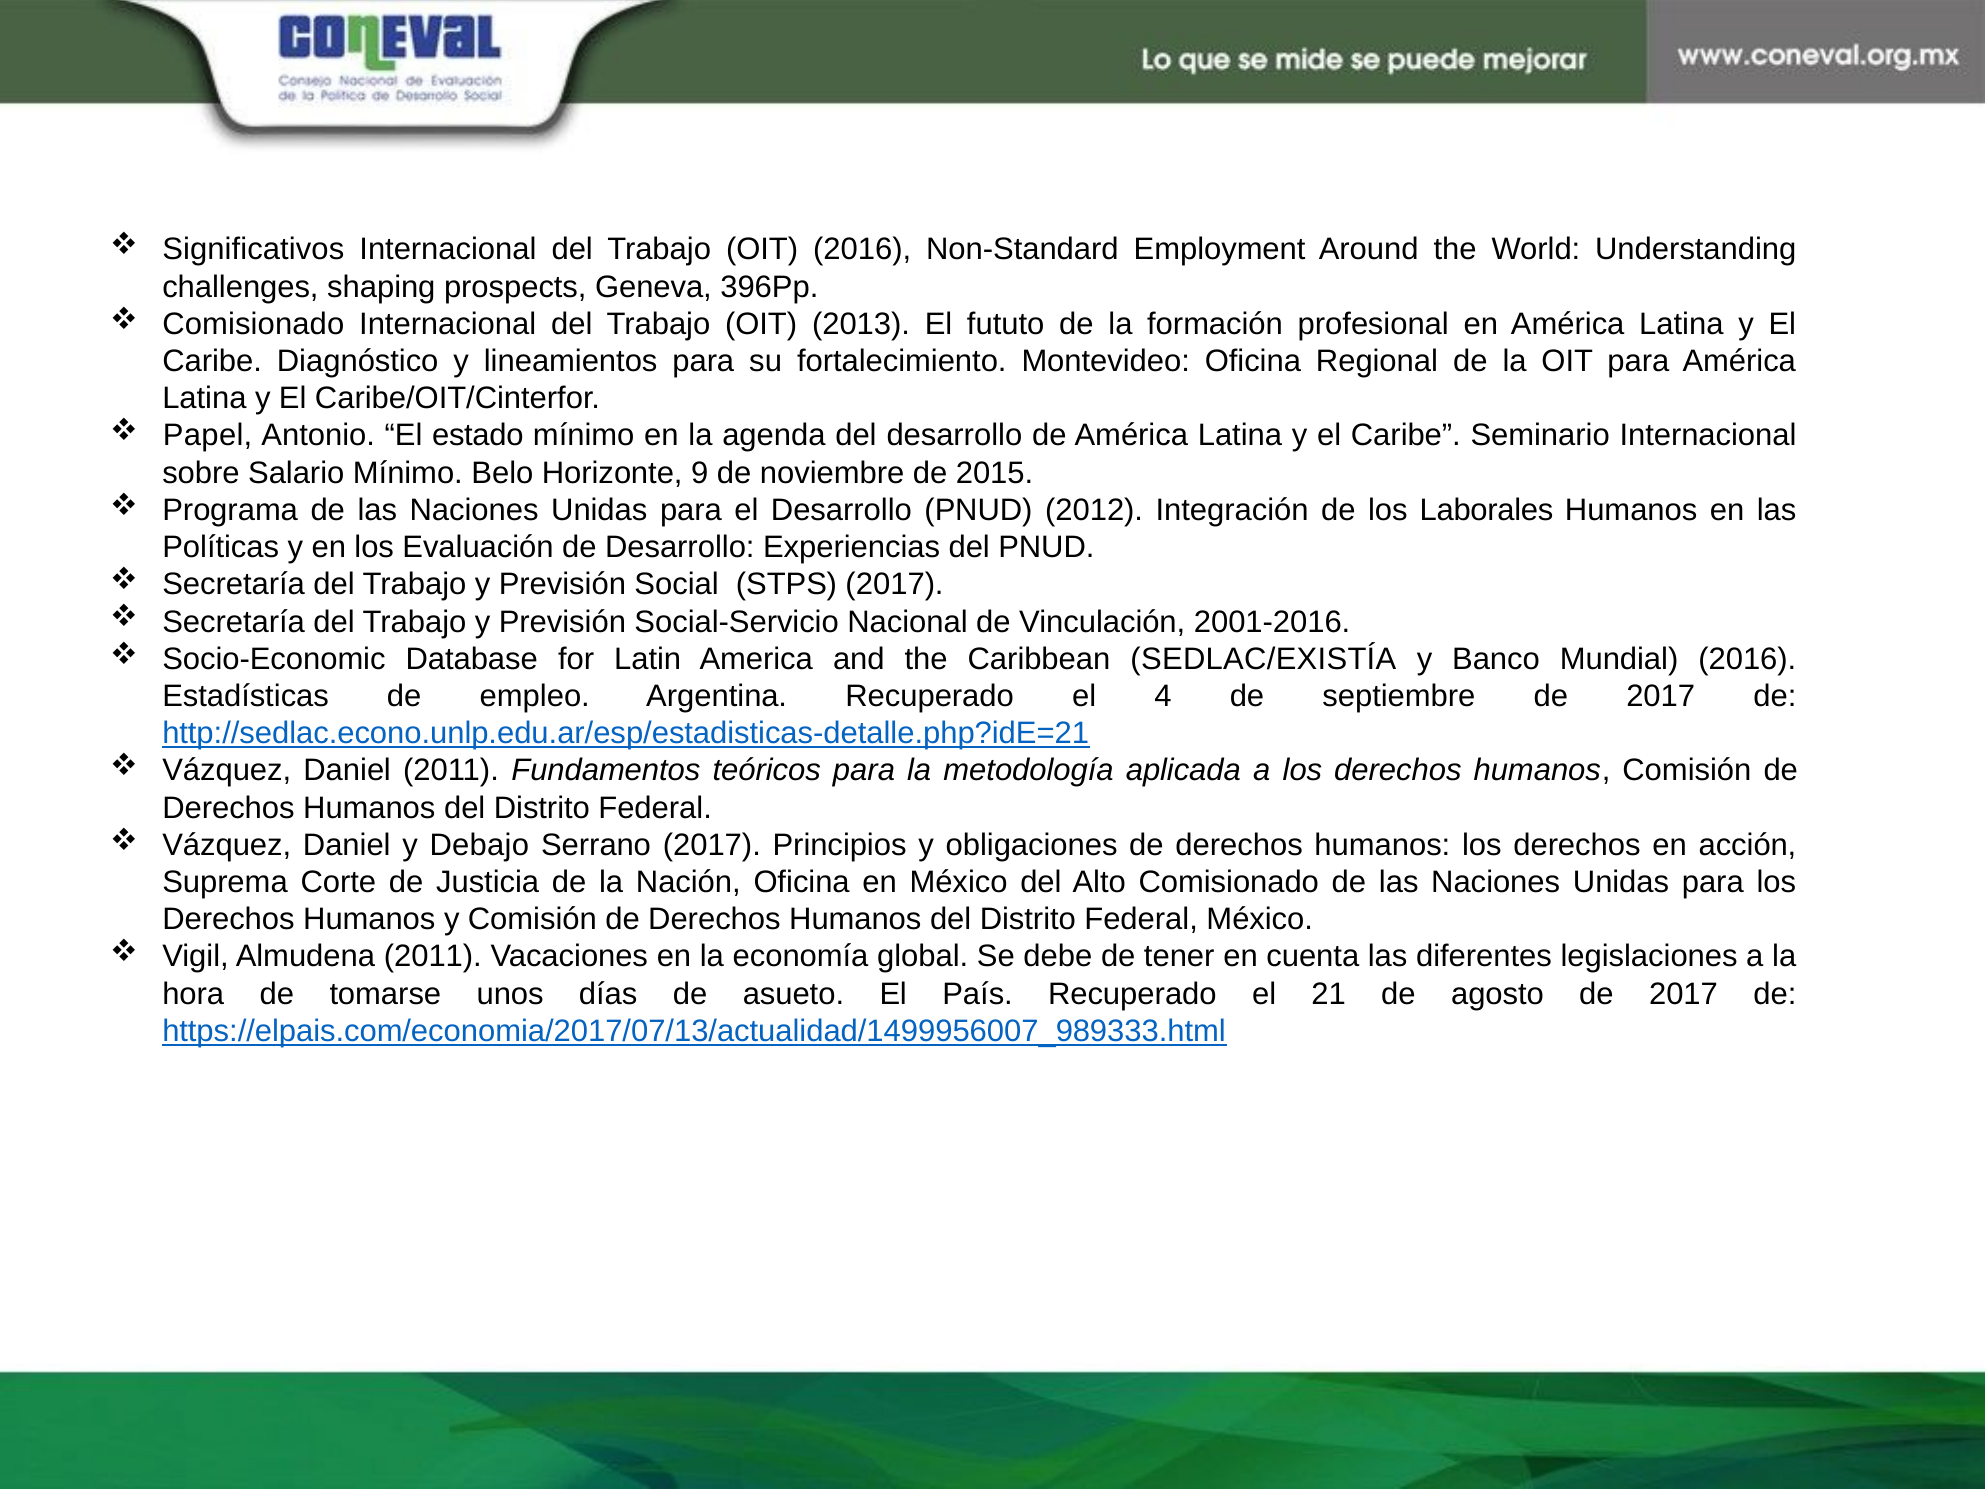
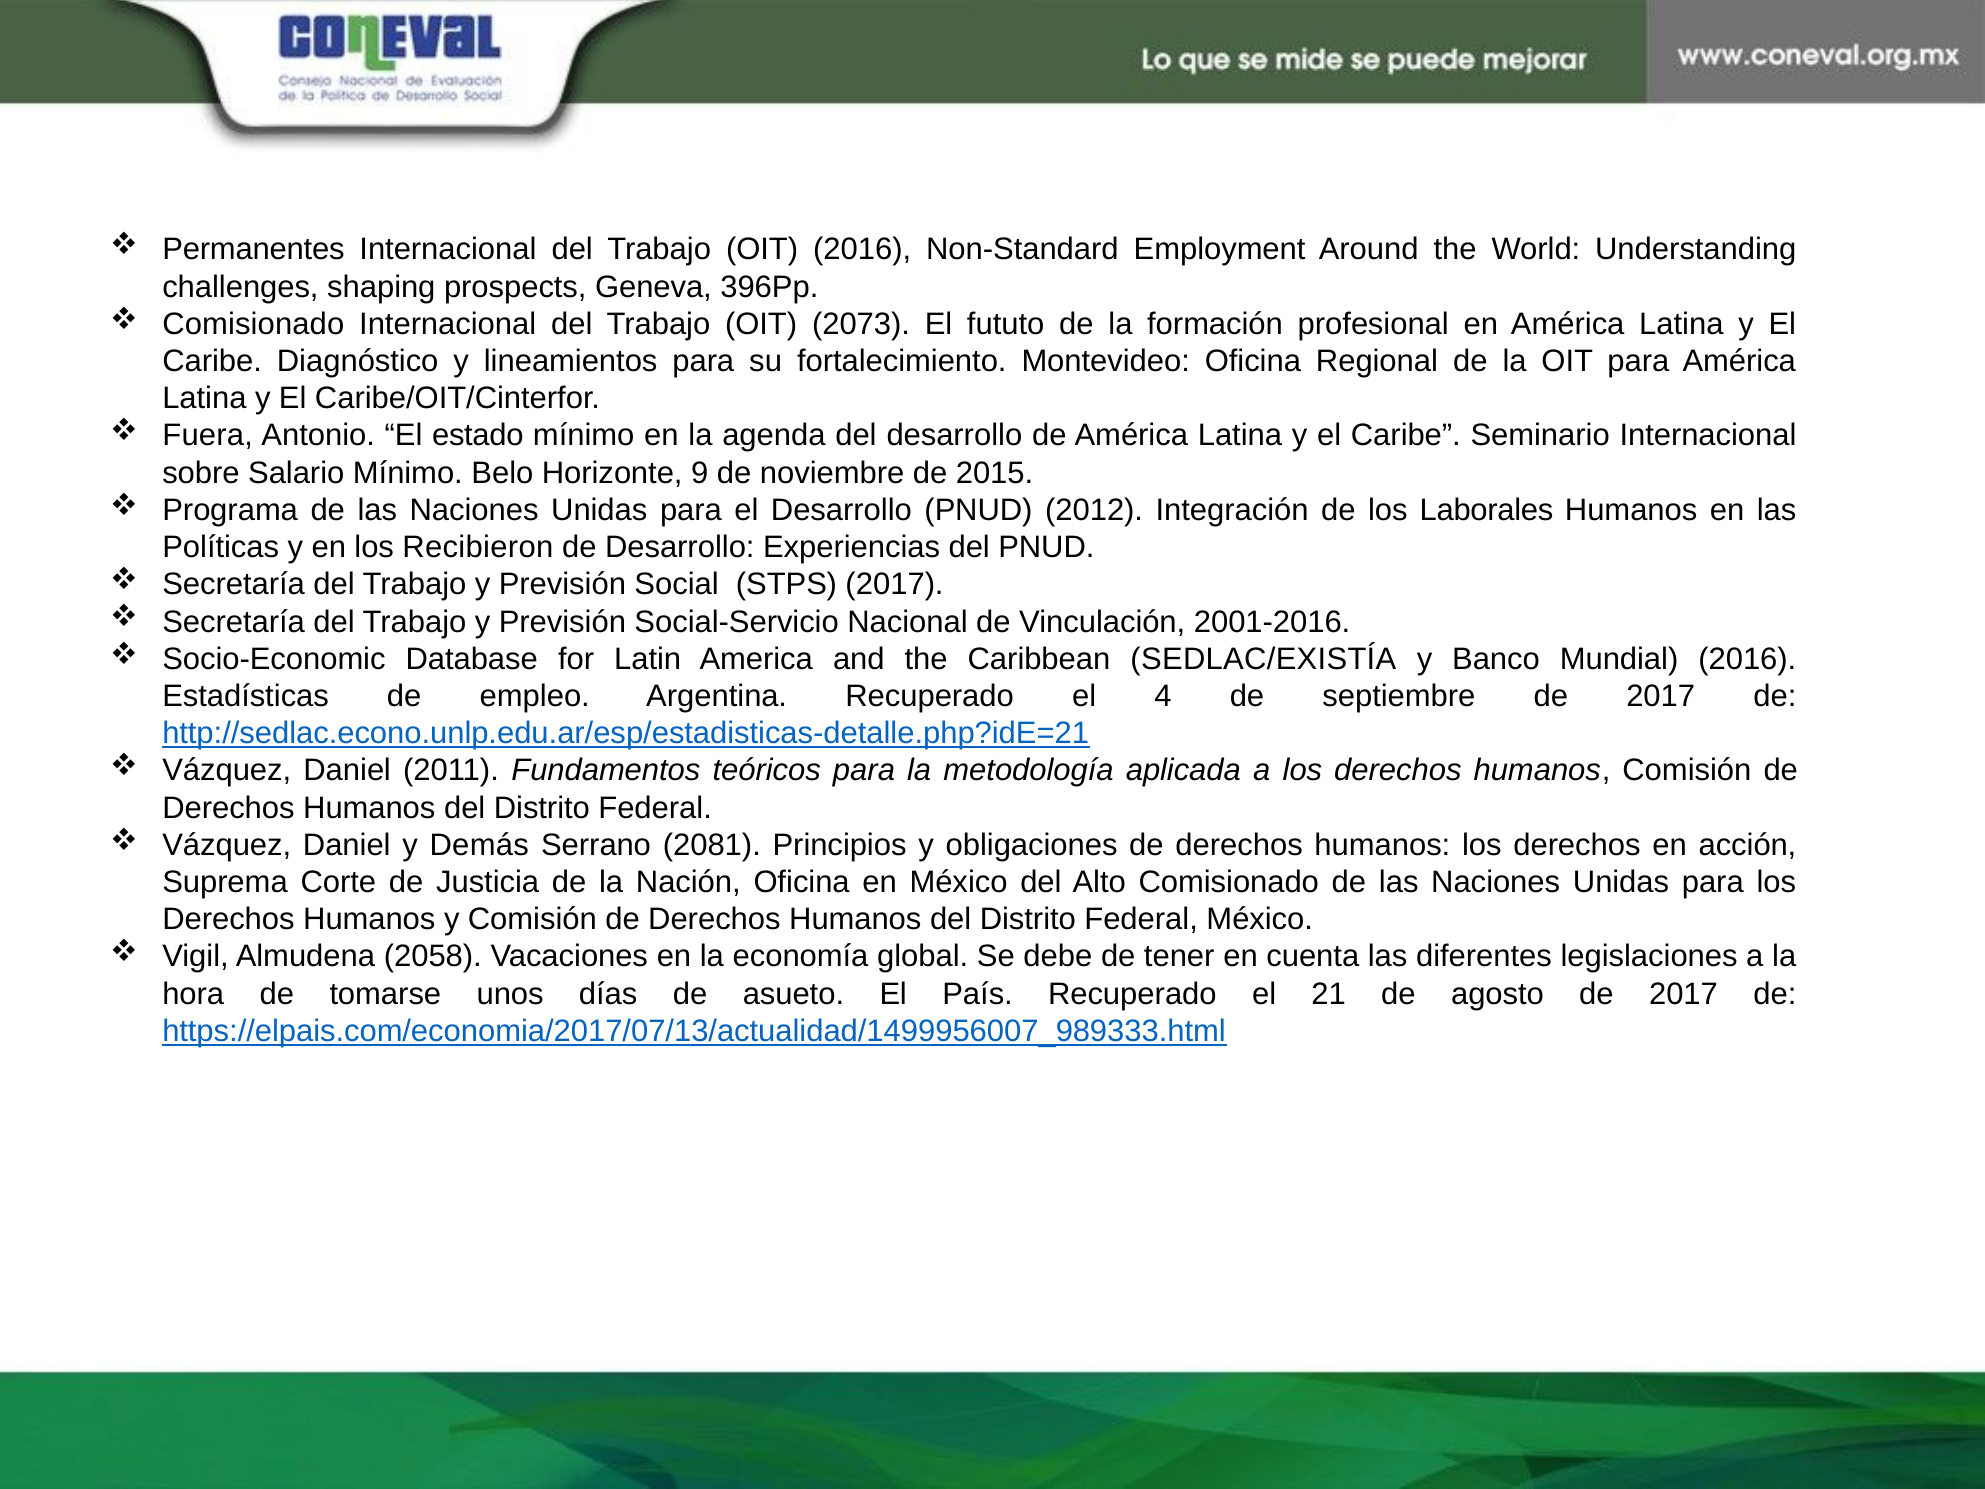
Significativos: Significativos -> Permanentes
2013: 2013 -> 2073
Papel: Papel -> Fuera
Evaluación: Evaluación -> Recibieron
Debajo: Debajo -> Demás
Serrano 2017: 2017 -> 2081
Almudena 2011: 2011 -> 2058
